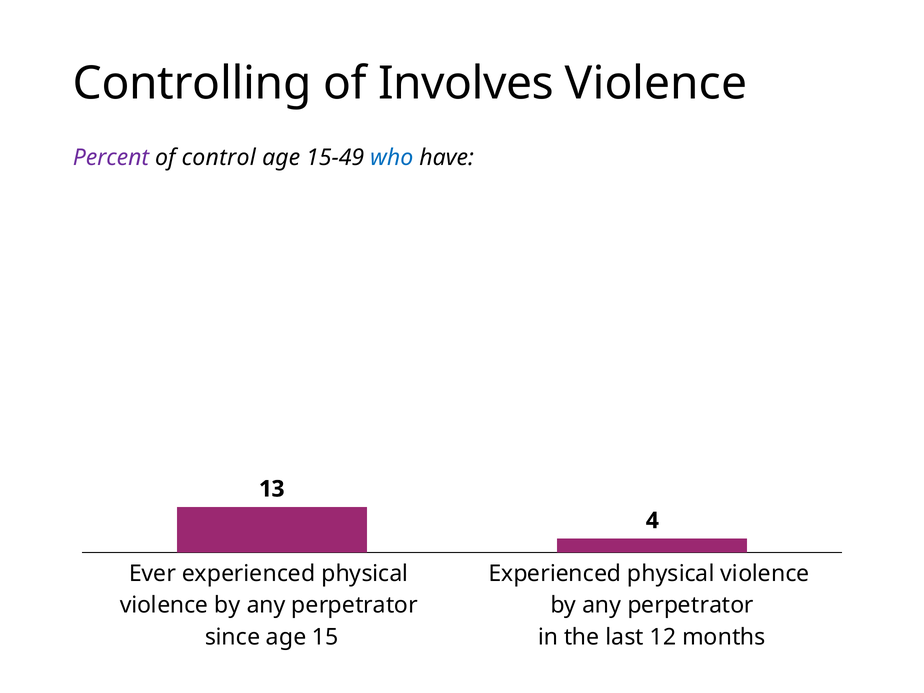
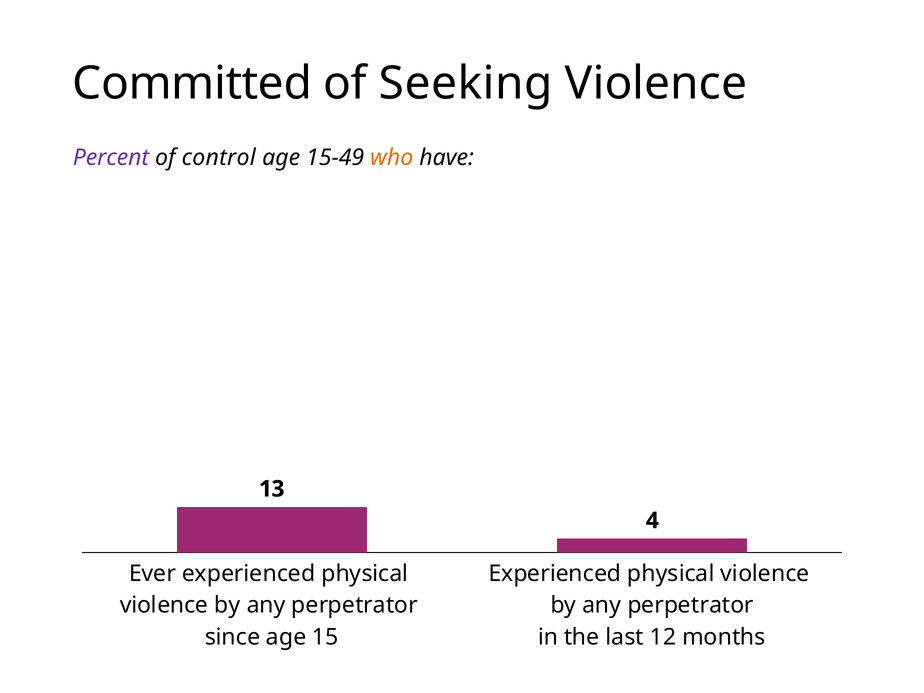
Controlling: Controlling -> Committed
Involves: Involves -> Seeking
who colour: blue -> orange
